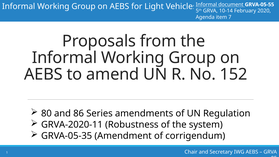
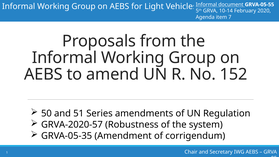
80: 80 -> 50
86: 86 -> 51
GRVA-2020-11: GRVA-2020-11 -> GRVA-2020-57
